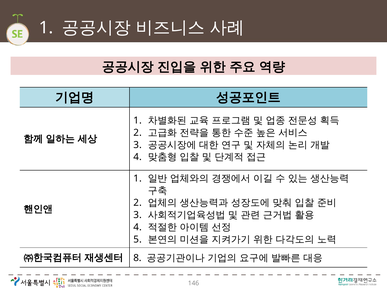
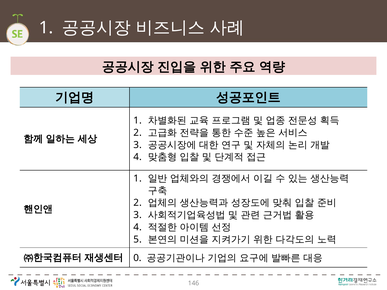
8: 8 -> 0
